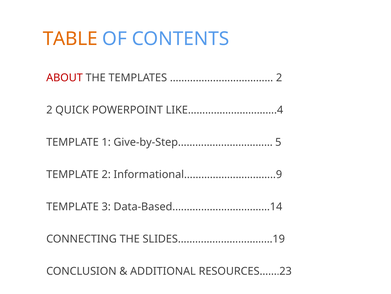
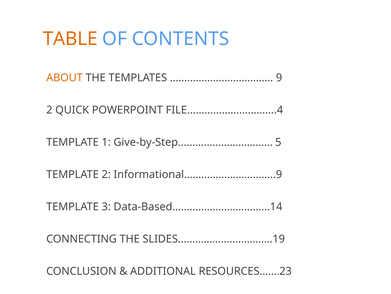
ABOUT colour: red -> orange
2 at (279, 78): 2 -> 9
LIKE………………………….4: LIKE………………………….4 -> FILE………………………….4
